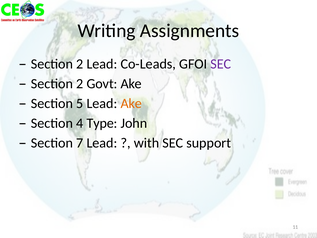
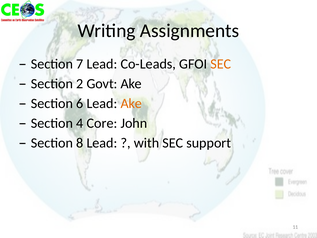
2 at (80, 64): 2 -> 7
SEC at (221, 64) colour: purple -> orange
5: 5 -> 6
Type: Type -> Core
7: 7 -> 8
